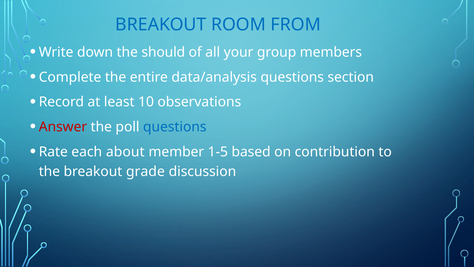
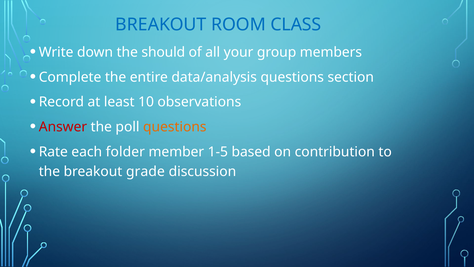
FROM: FROM -> CLASS
questions at (175, 127) colour: blue -> orange
about: about -> folder
